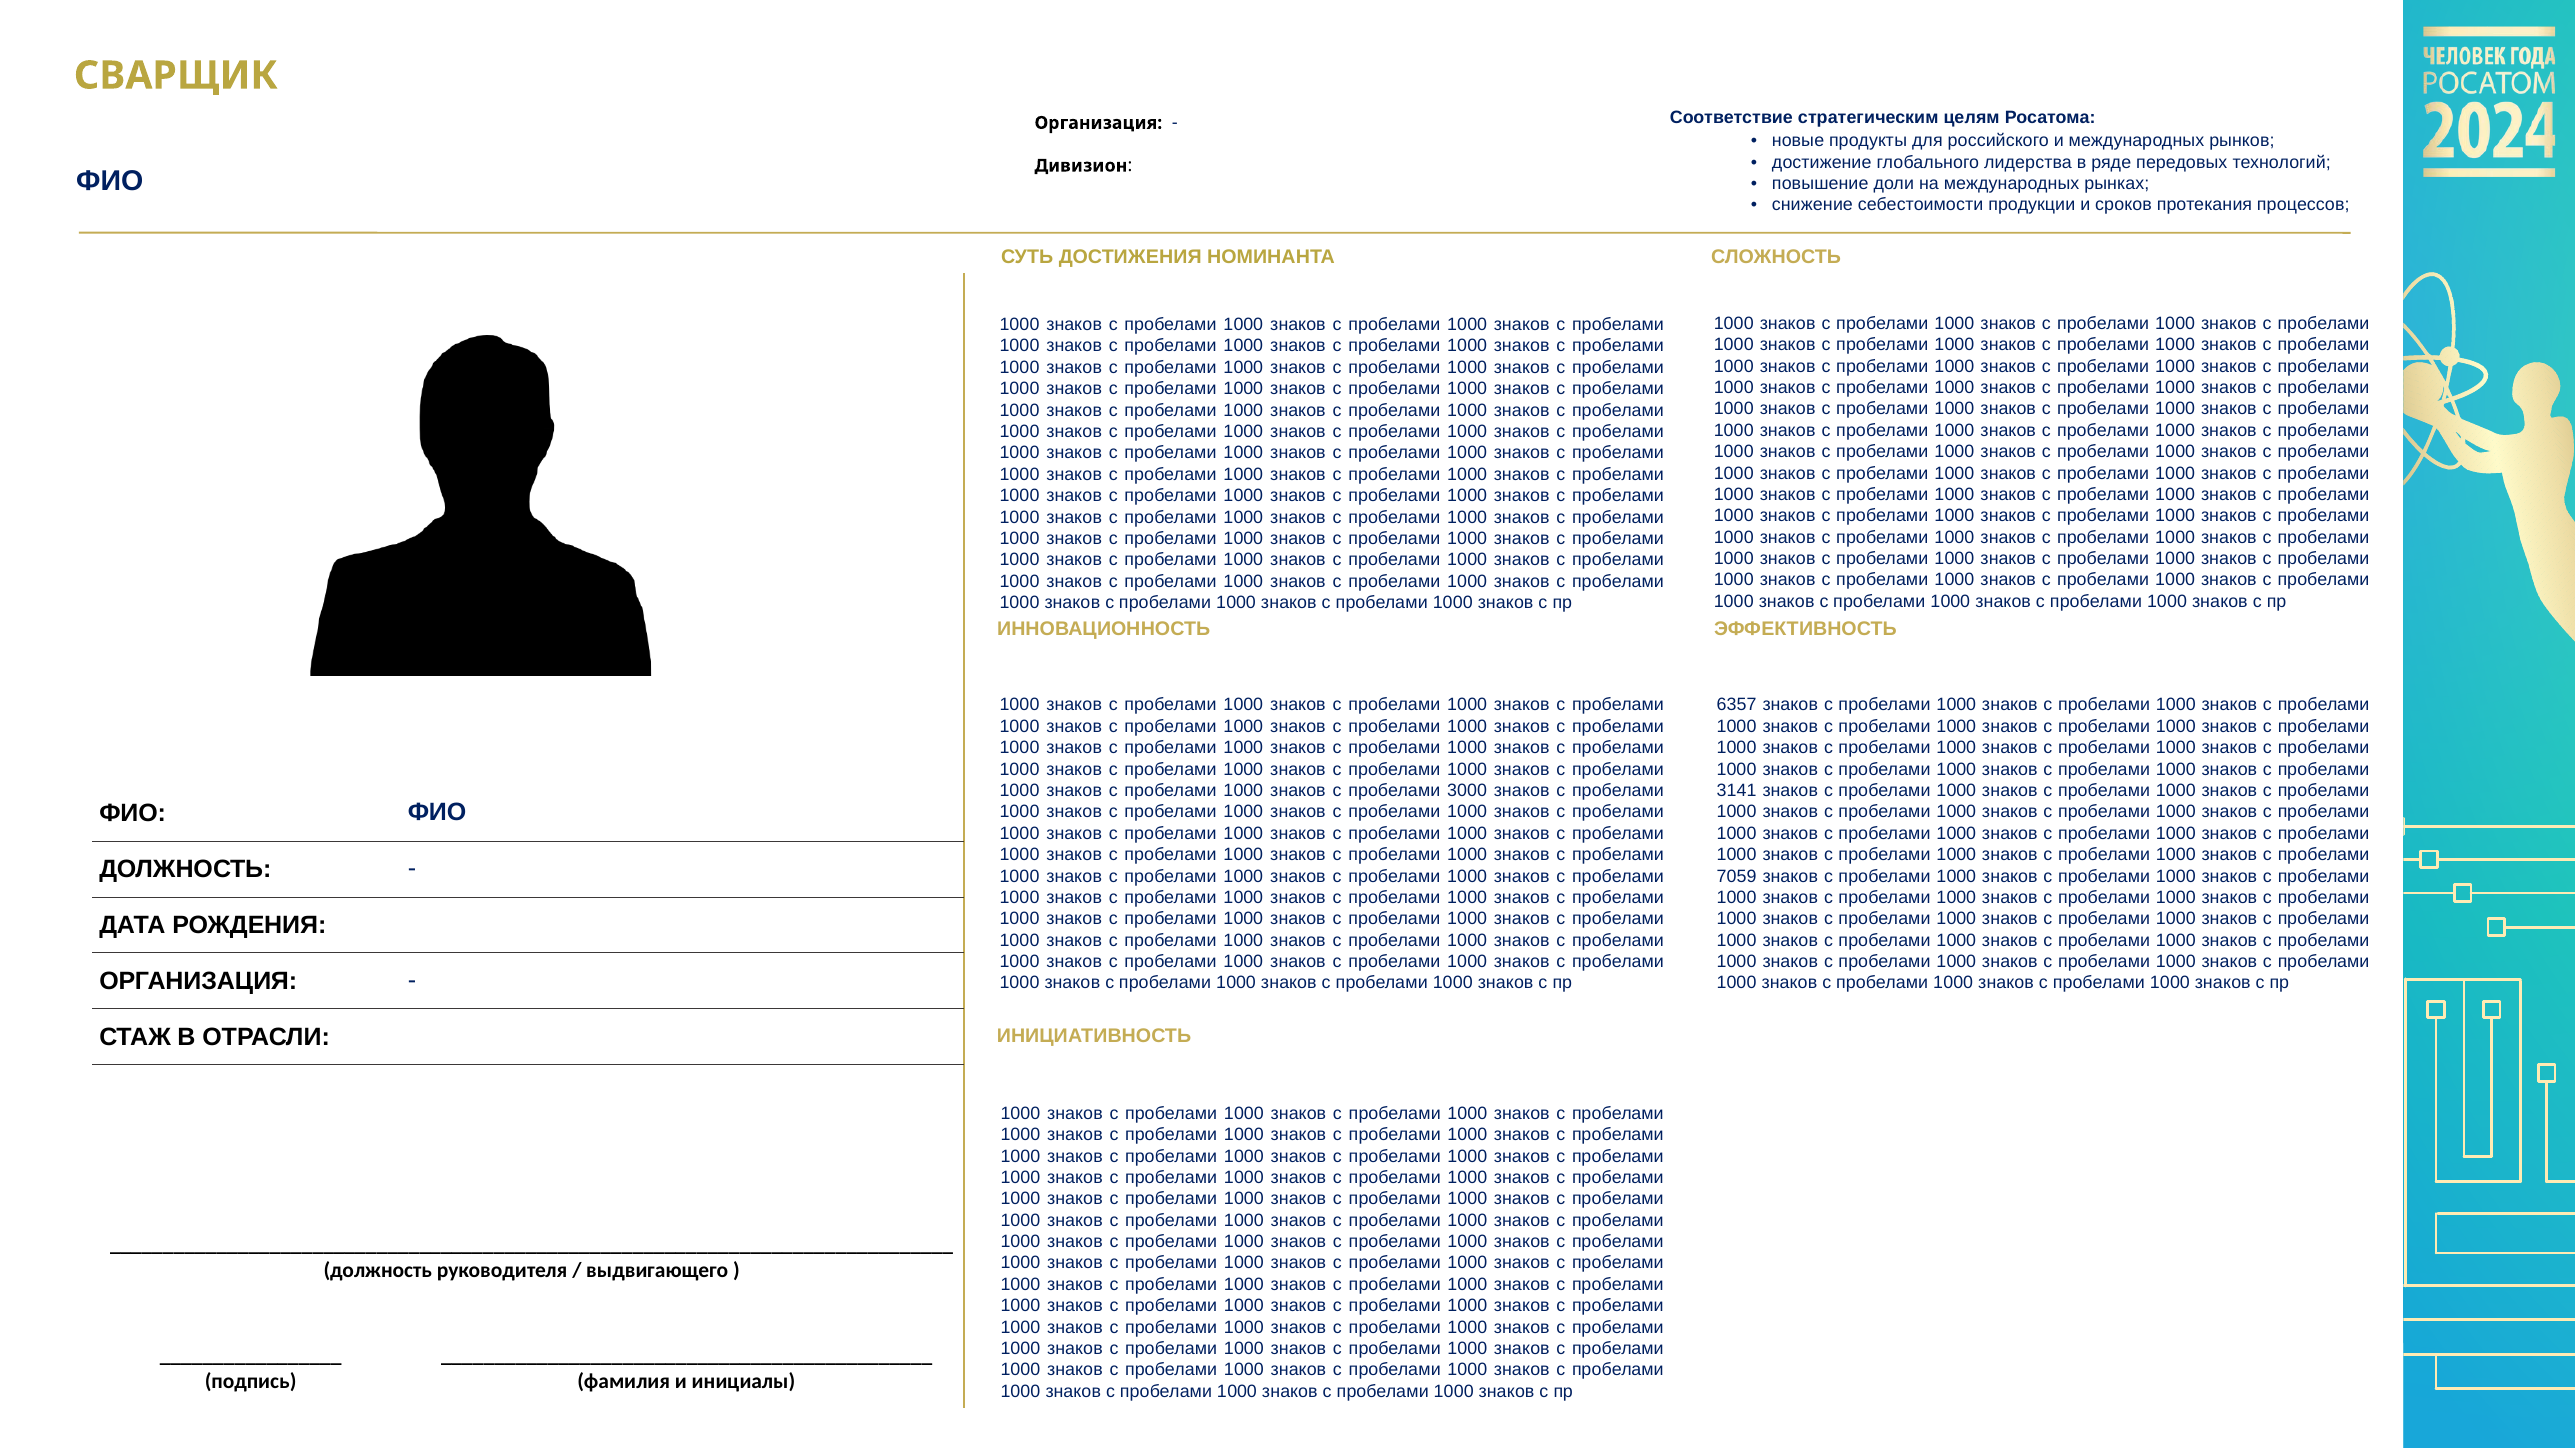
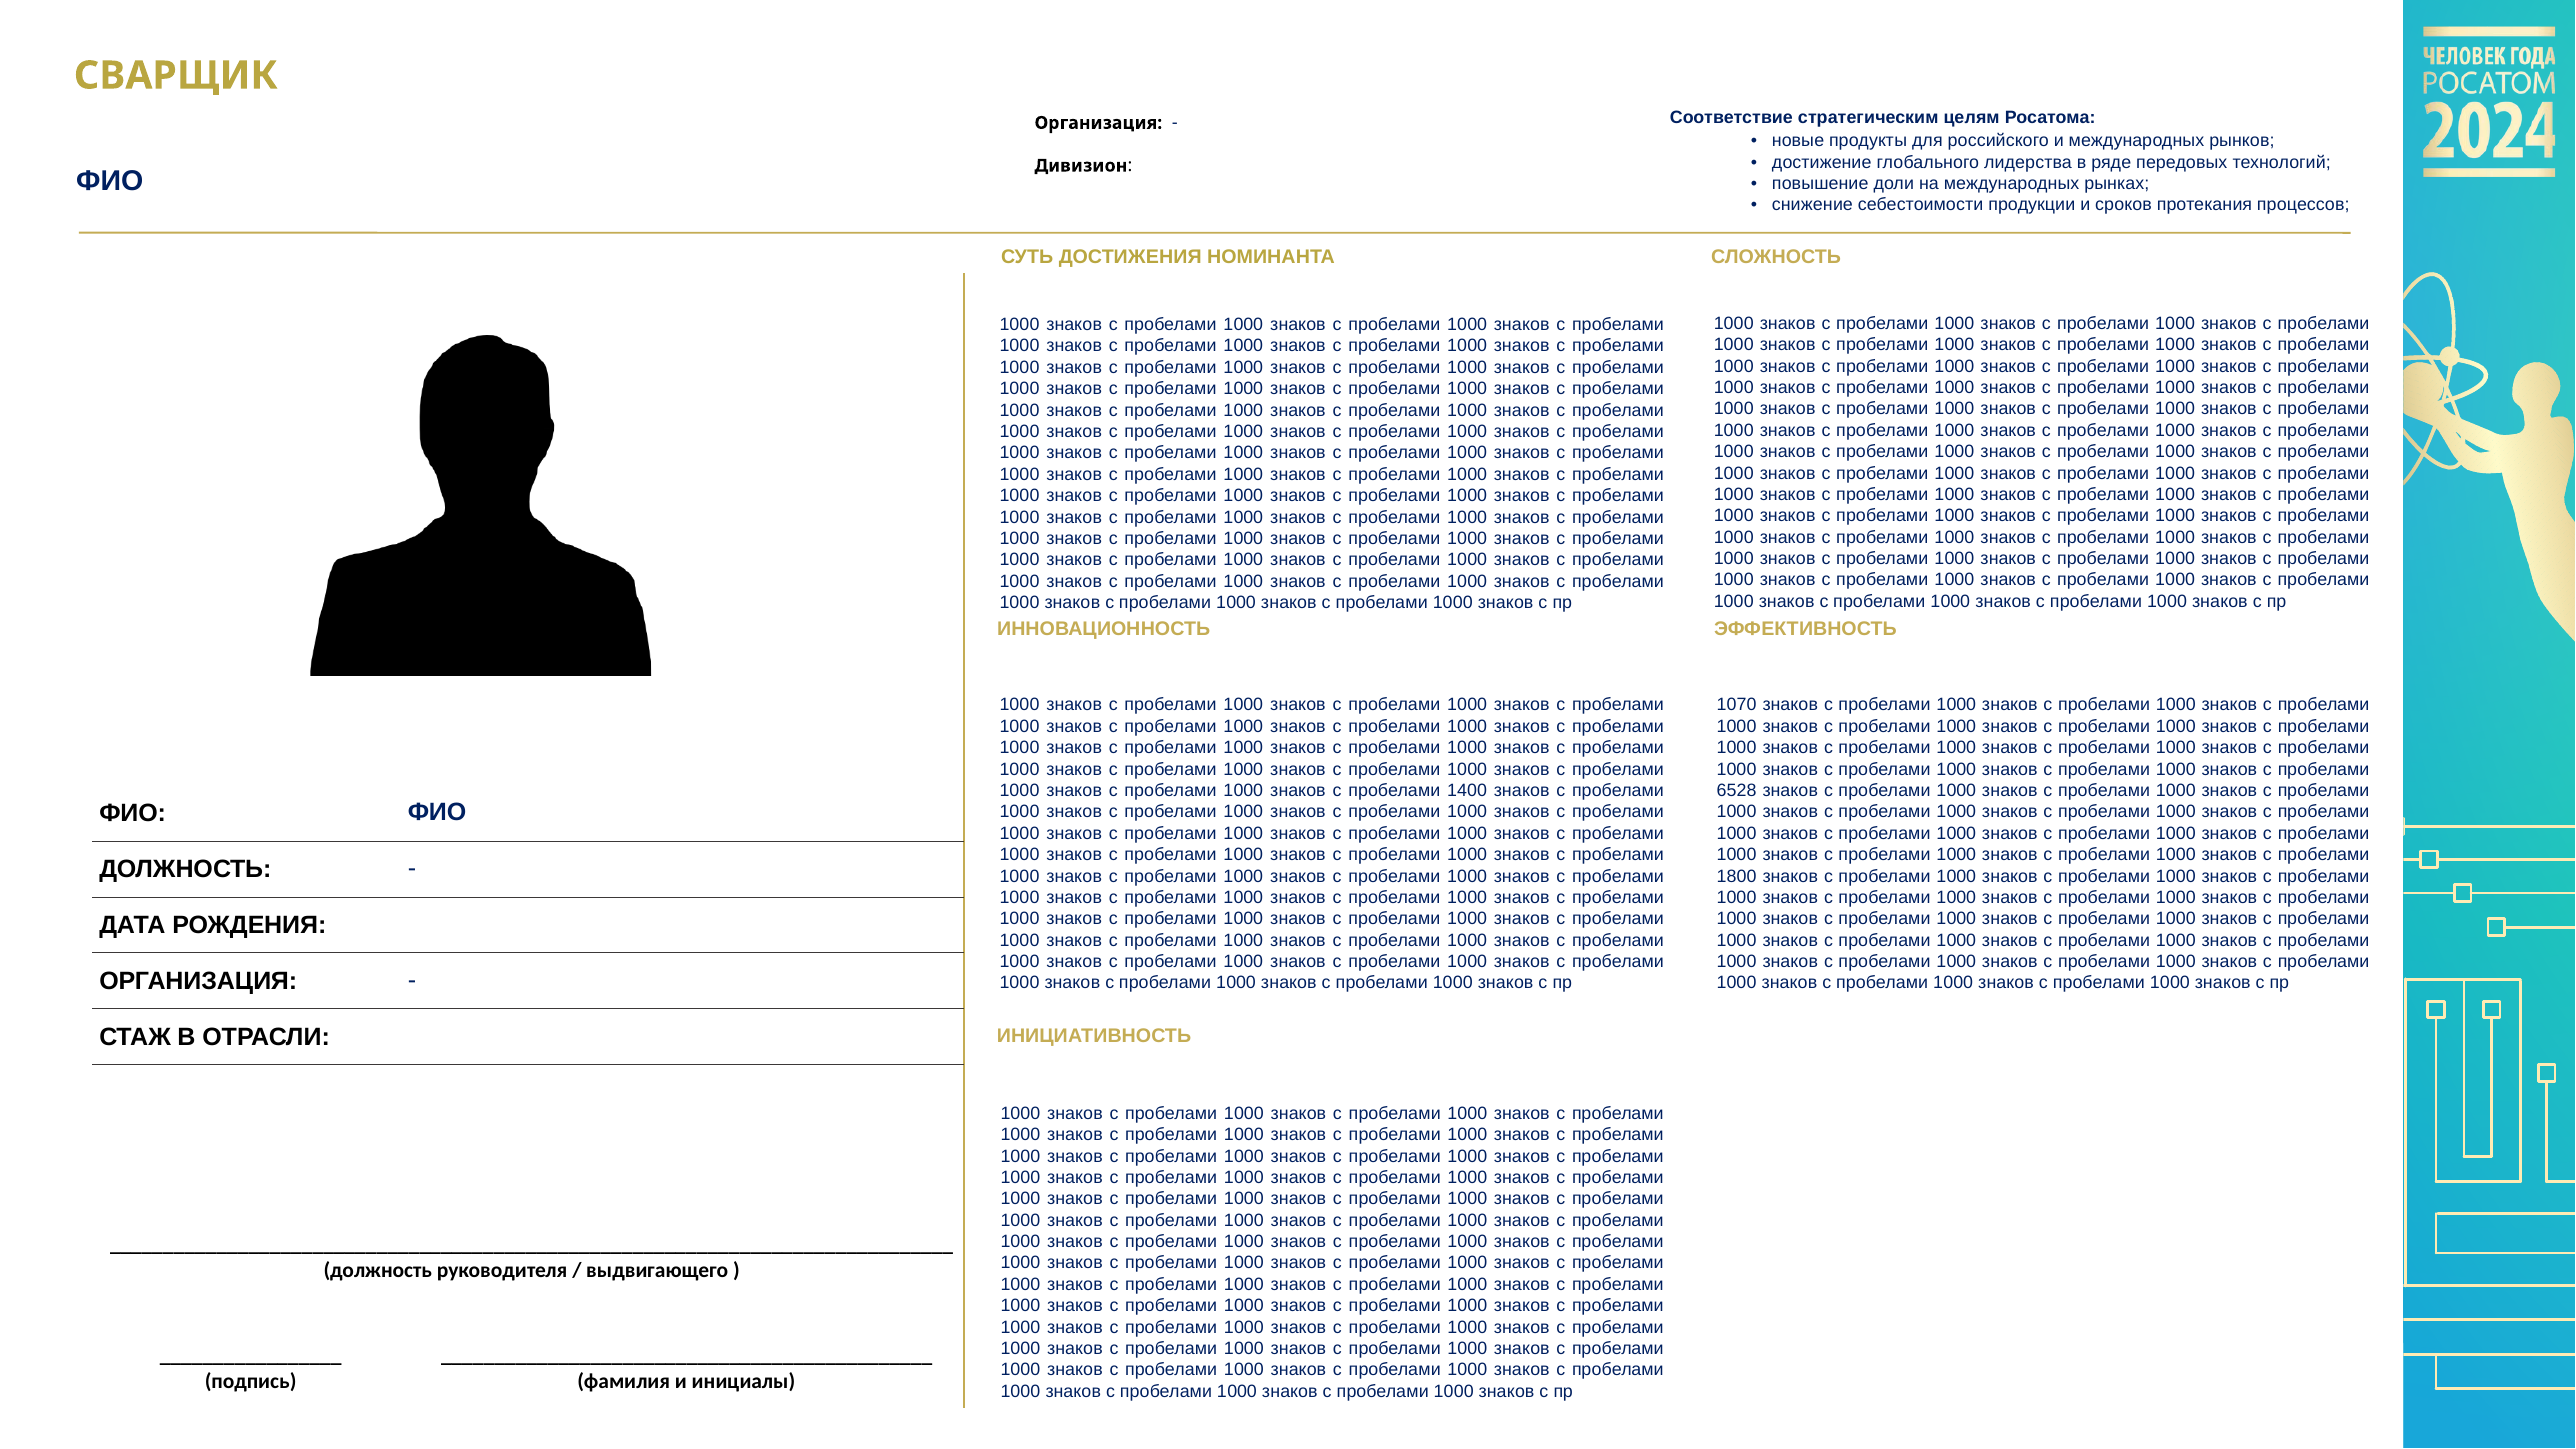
6357: 6357 -> 1070
3000: 3000 -> 1400
3141: 3141 -> 6528
7059: 7059 -> 1800
